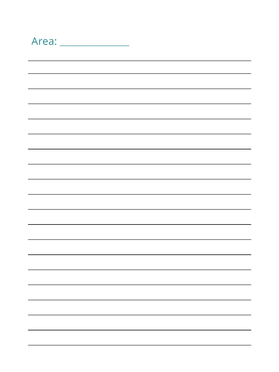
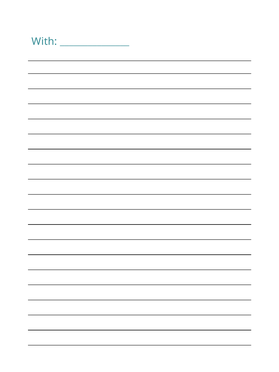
Area: Area -> With
